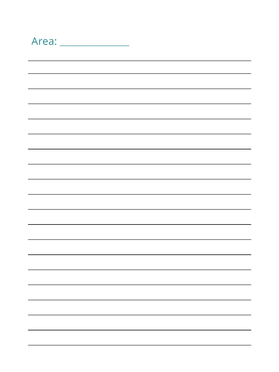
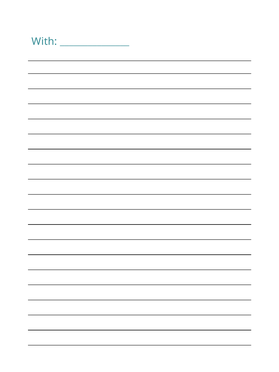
Area: Area -> With
